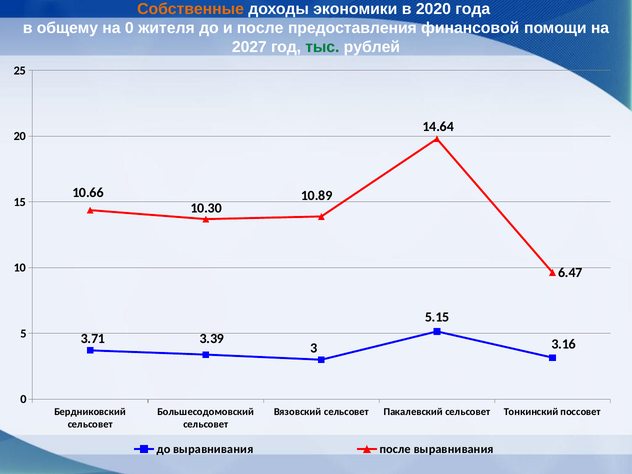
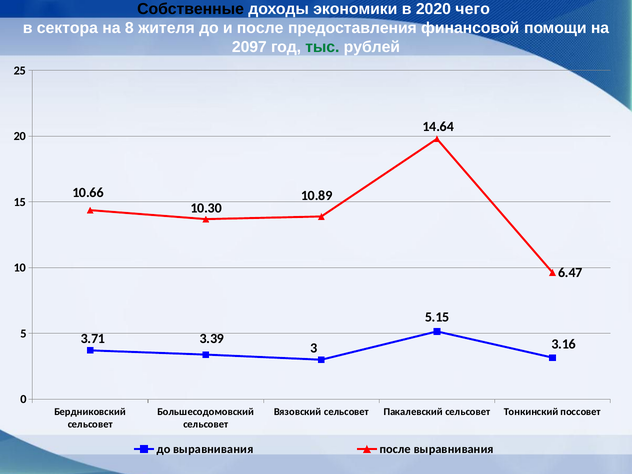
Собственные colour: orange -> black
года: года -> чего
общему: общему -> сектора
на 0: 0 -> 8
2027: 2027 -> 2097
